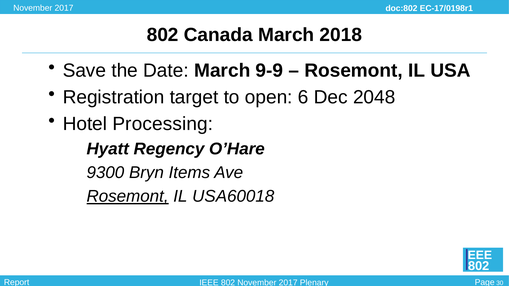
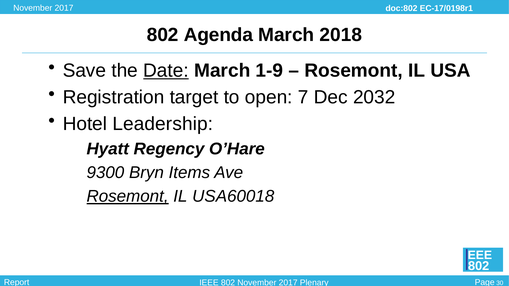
Canada: Canada -> Agenda
Date underline: none -> present
9-9: 9-9 -> 1-9
6: 6 -> 7
2048: 2048 -> 2032
Processing: Processing -> Leadership
